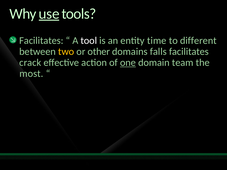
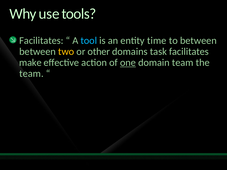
use underline: present -> none
tool colour: white -> light blue
to different: different -> between
falls: falls -> task
crack: crack -> make
most at (31, 74): most -> team
